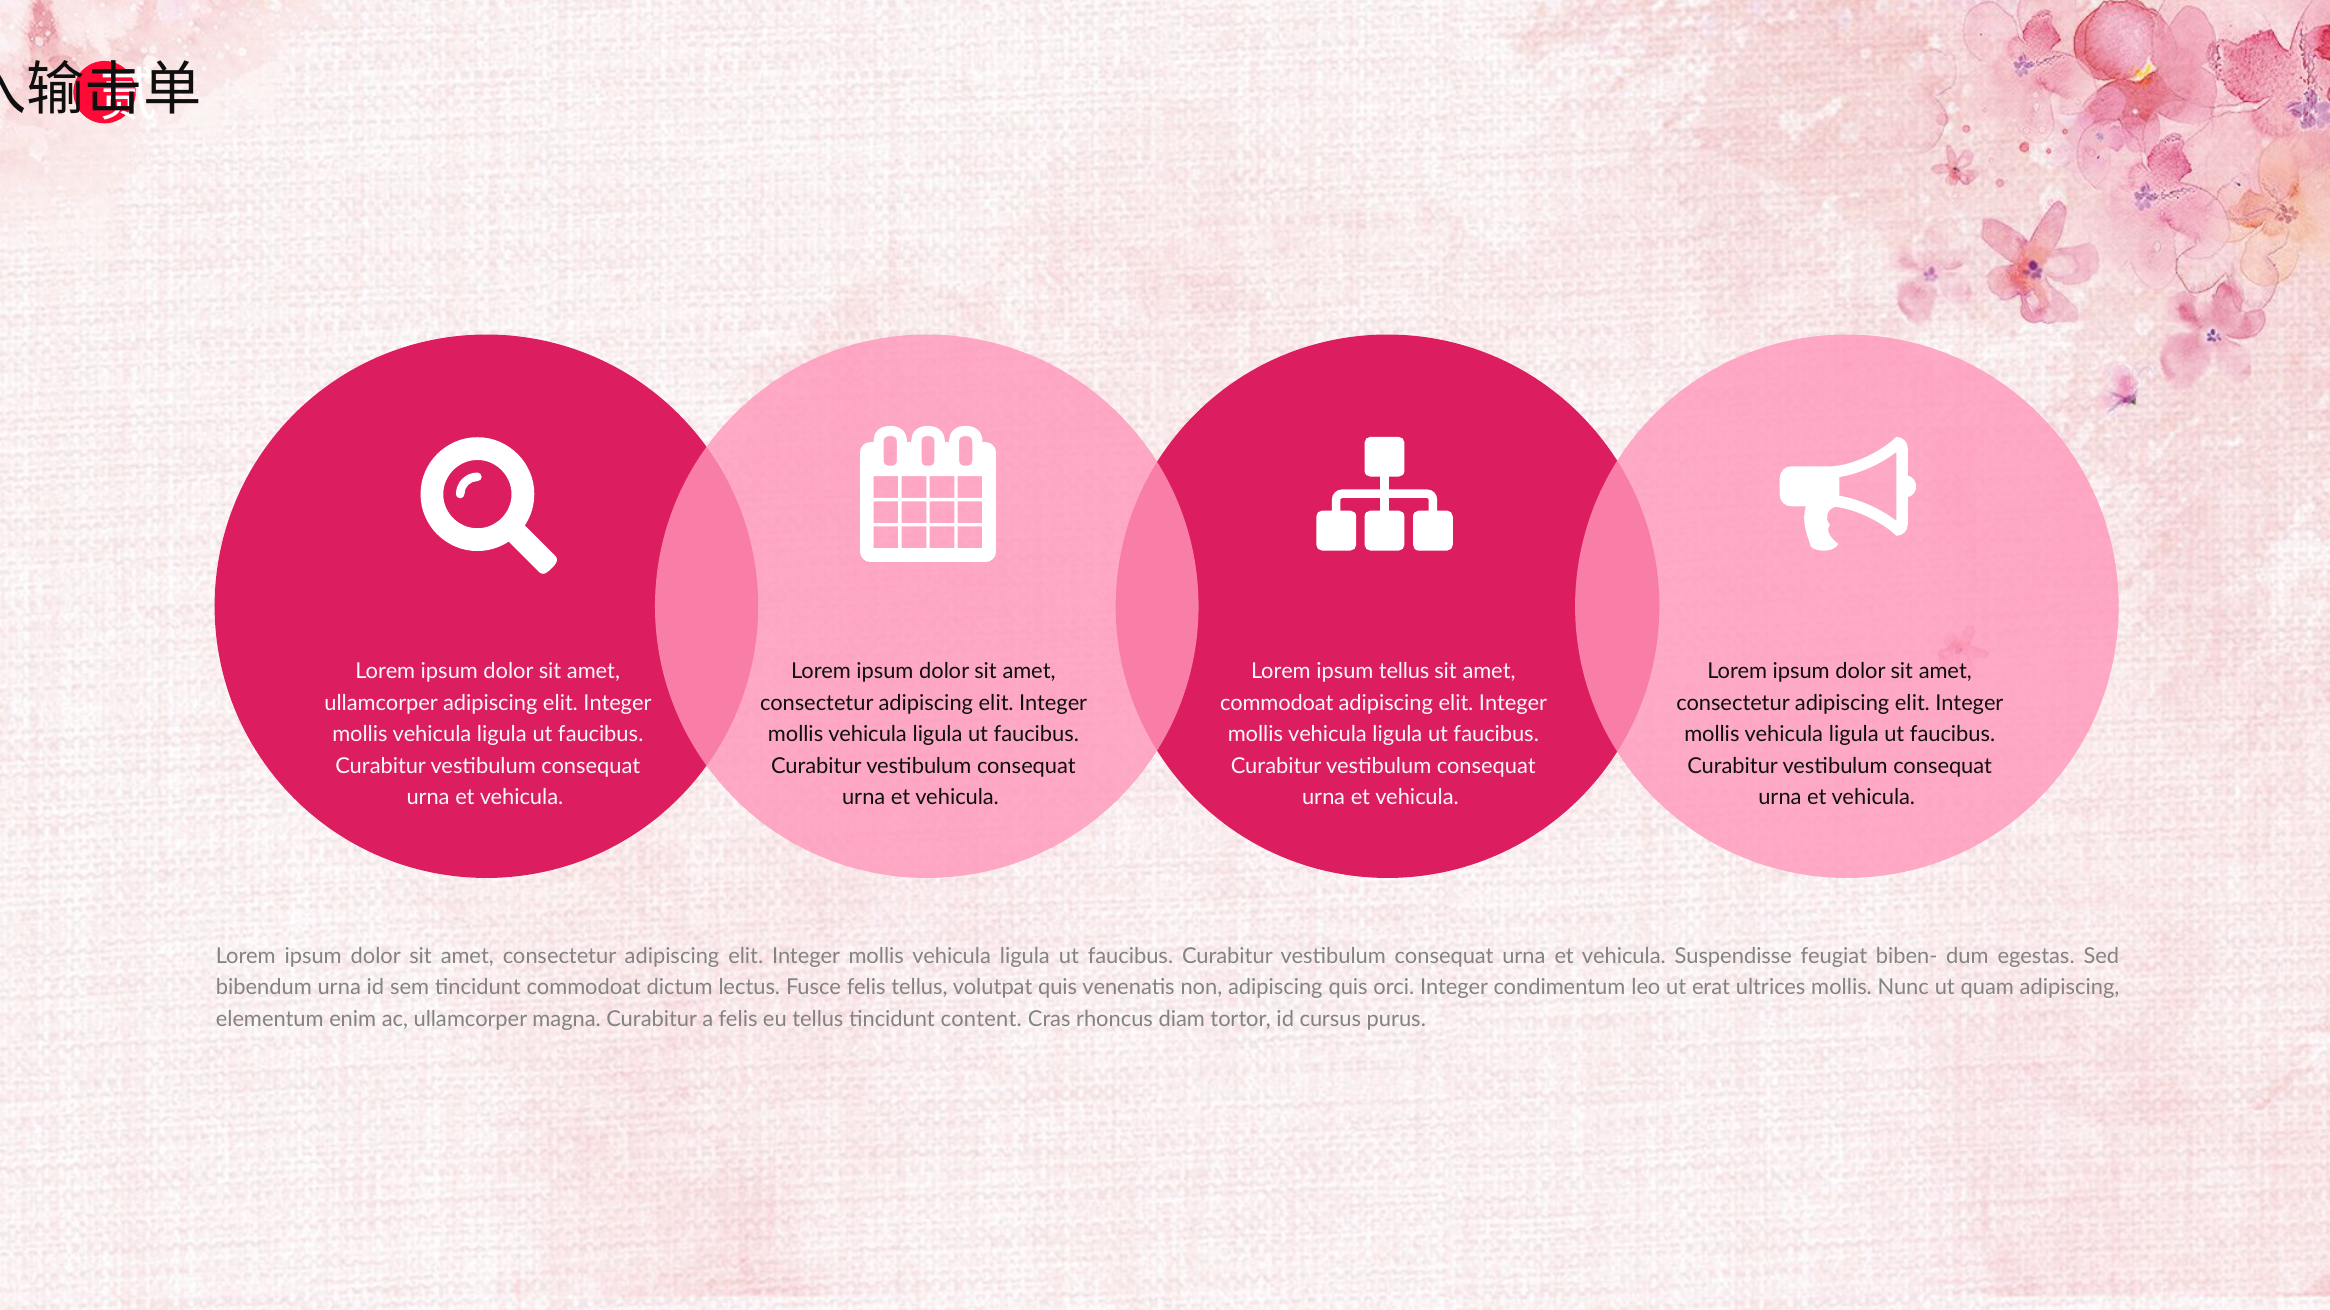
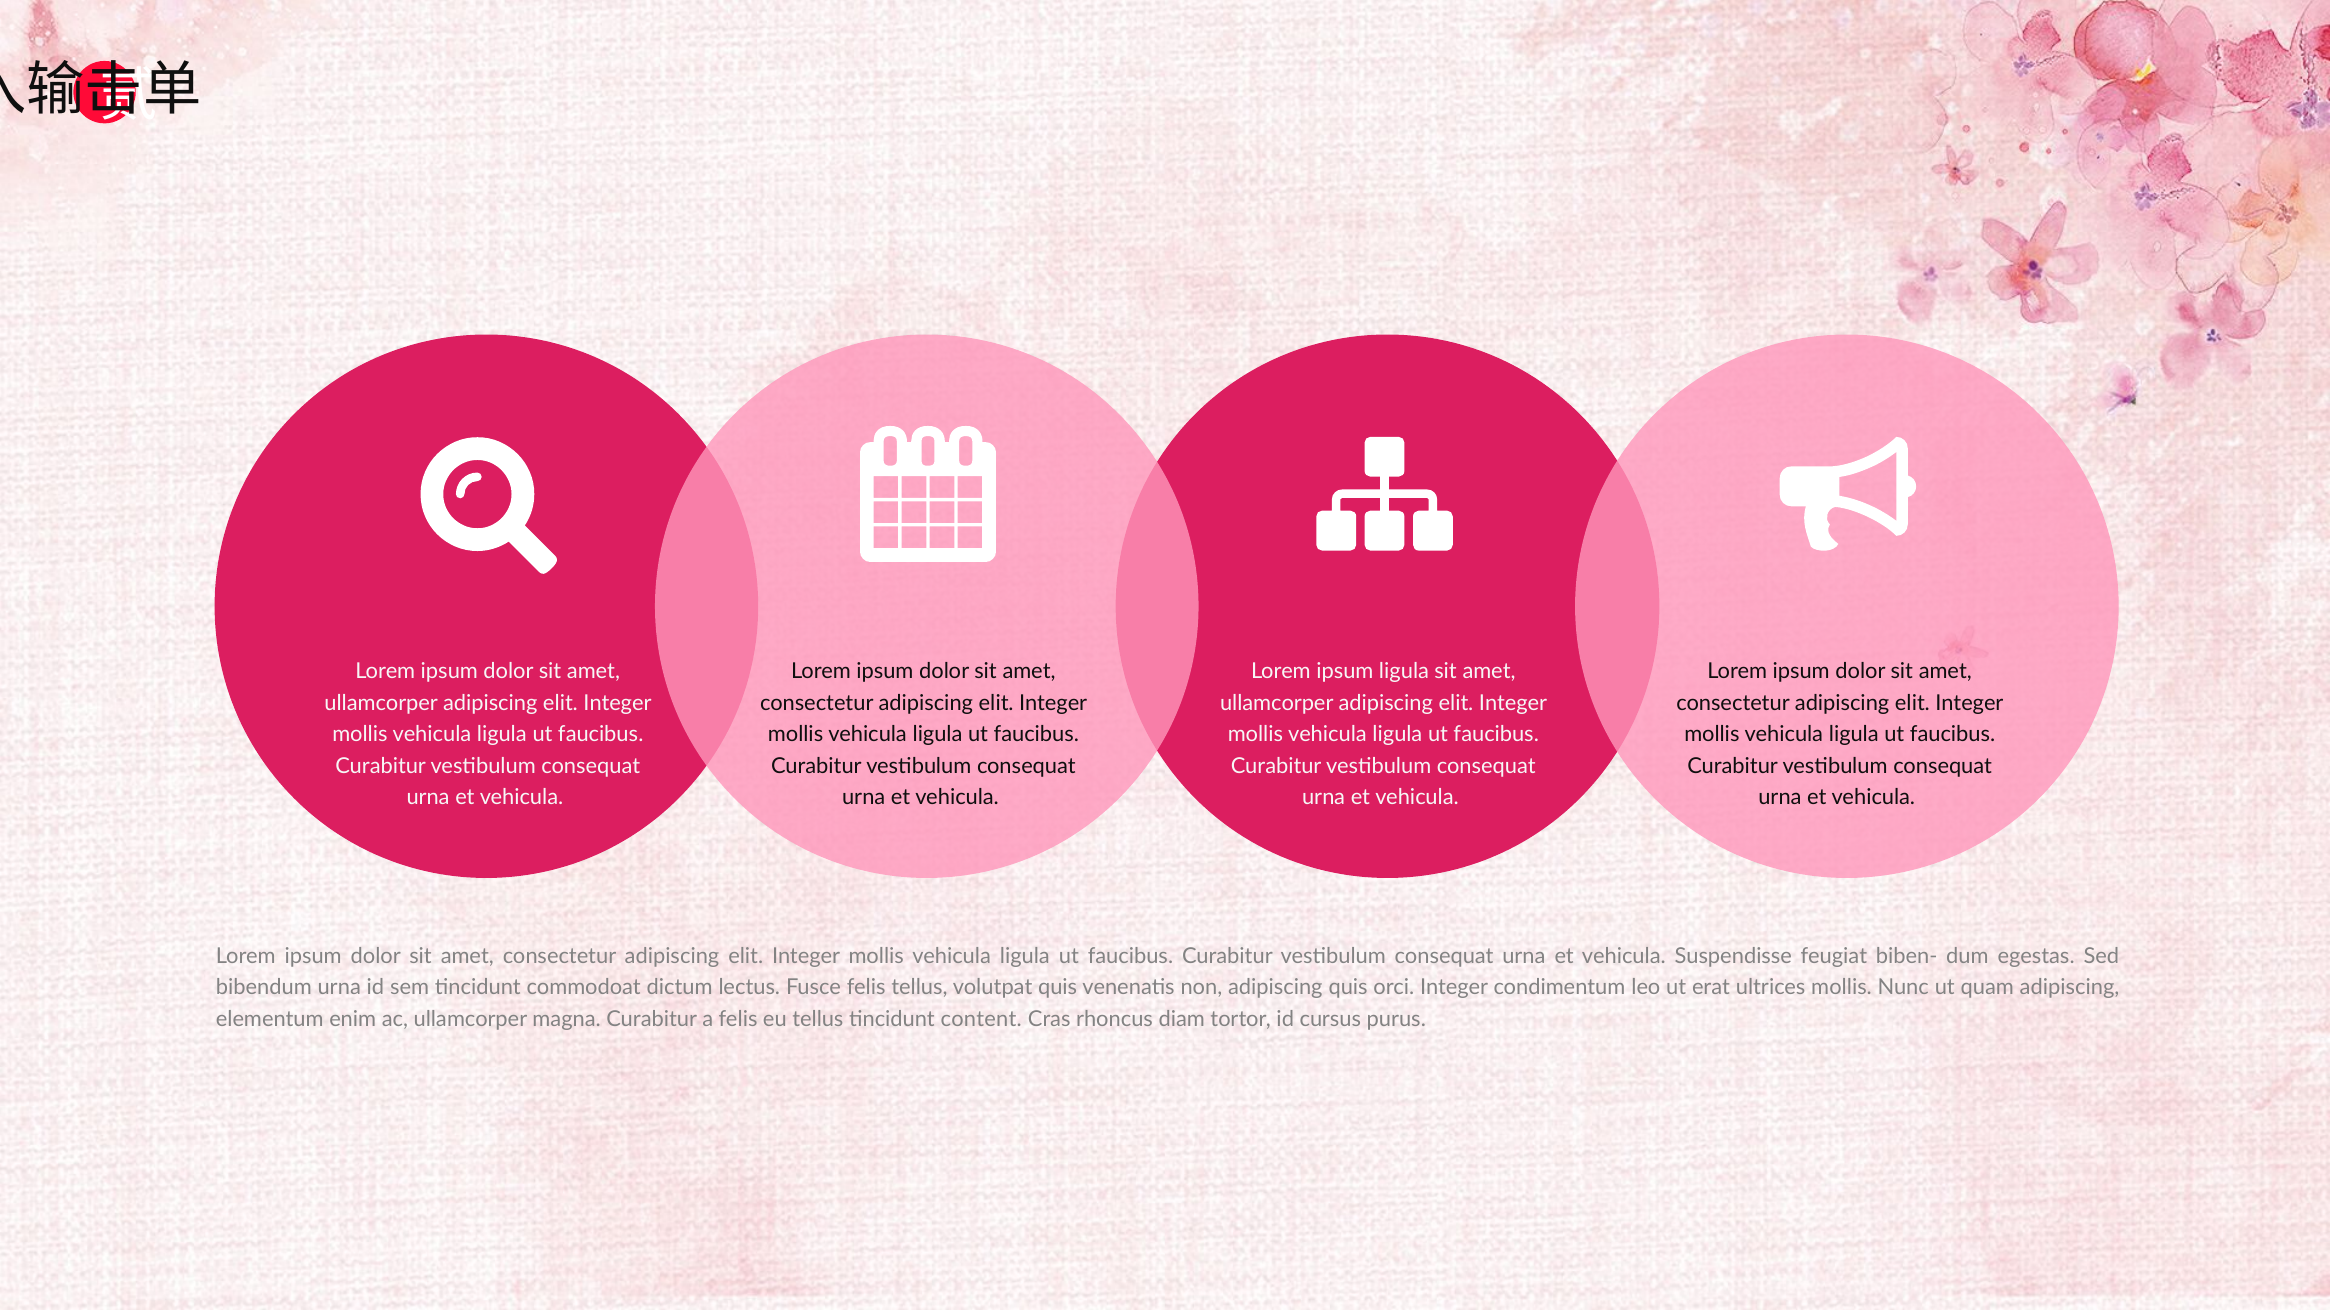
ipsum tellus: tellus -> ligula
commodoat at (1277, 703): commodoat -> ullamcorper
